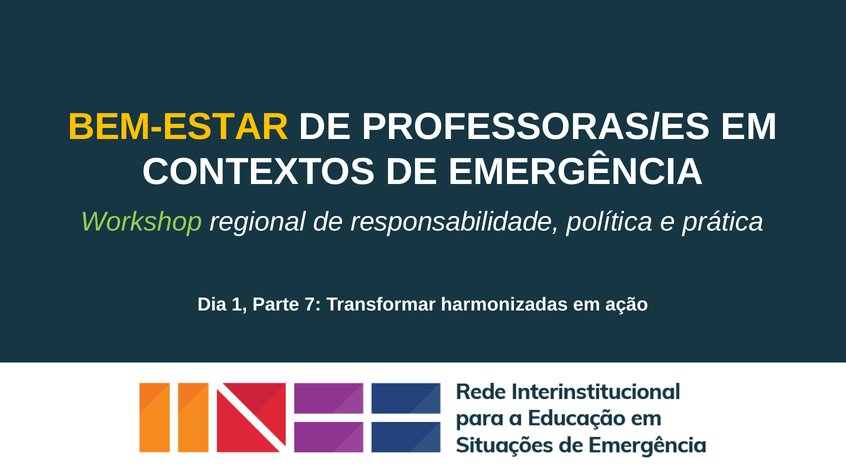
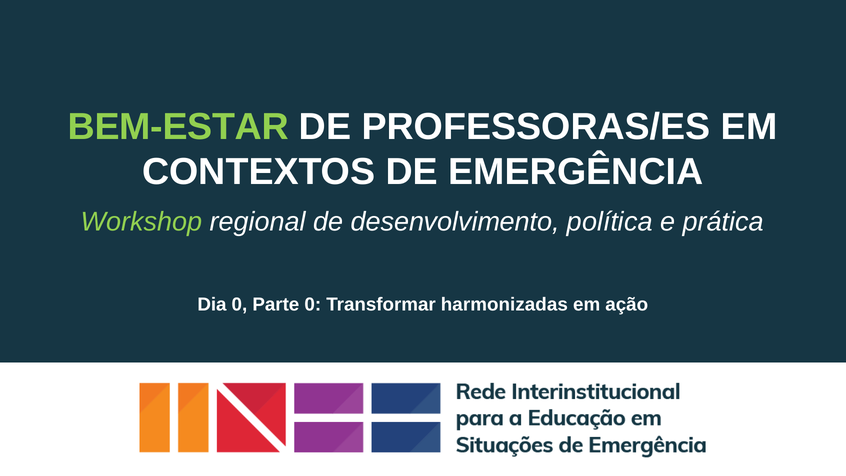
BEM-ESTAR colour: yellow -> light green
responsabilidade: responsabilidade -> desenvolvimento
Dia 1: 1 -> 0
Parte 7: 7 -> 0
